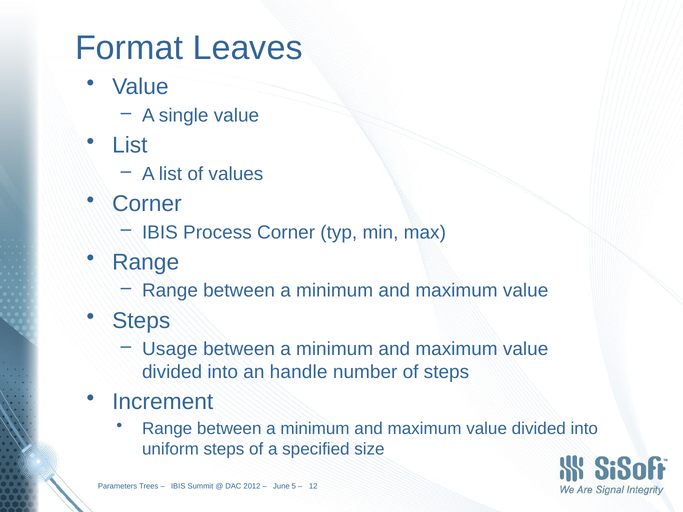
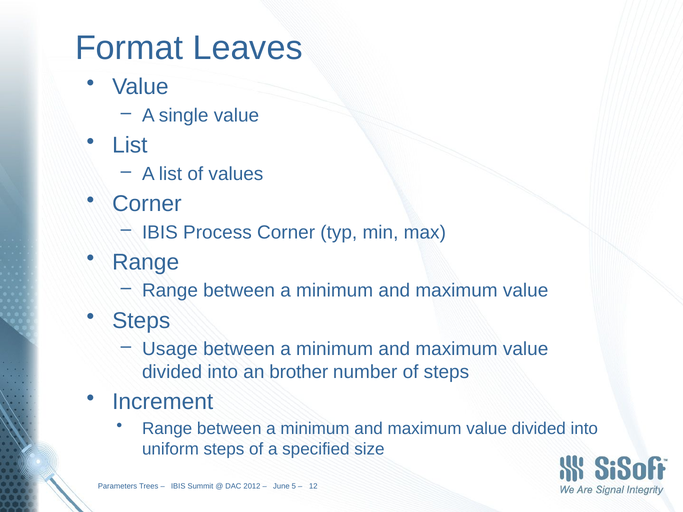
handle: handle -> brother
